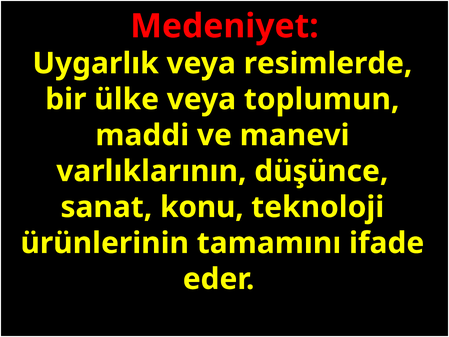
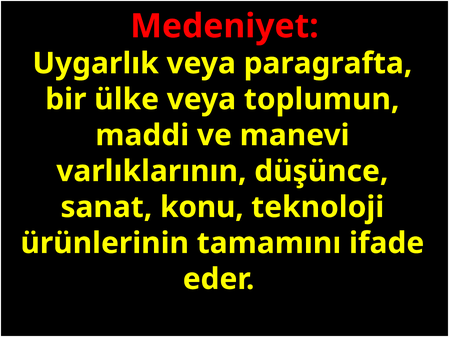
resimlerde: resimlerde -> paragrafta
